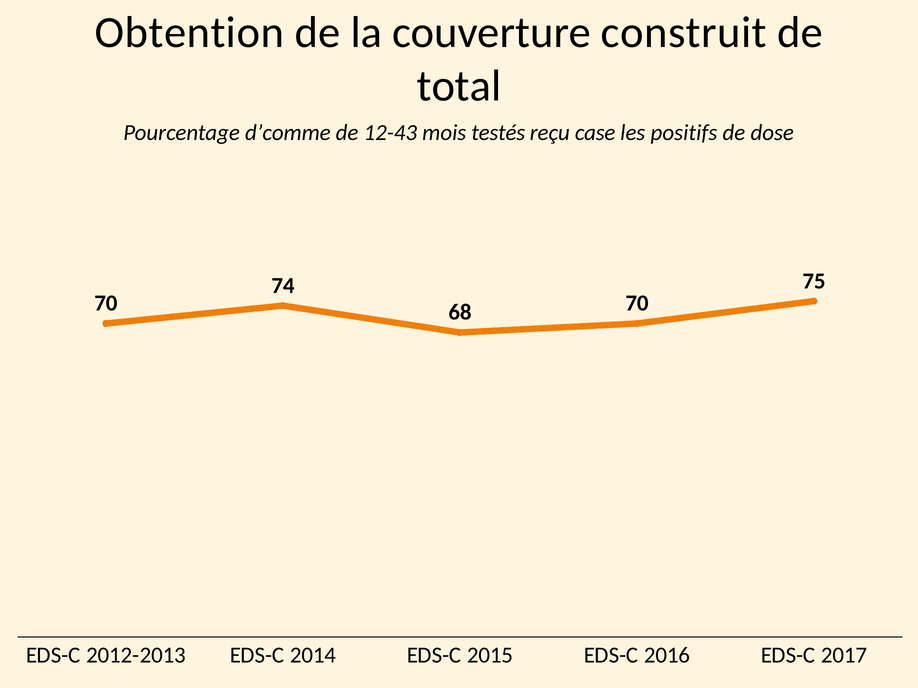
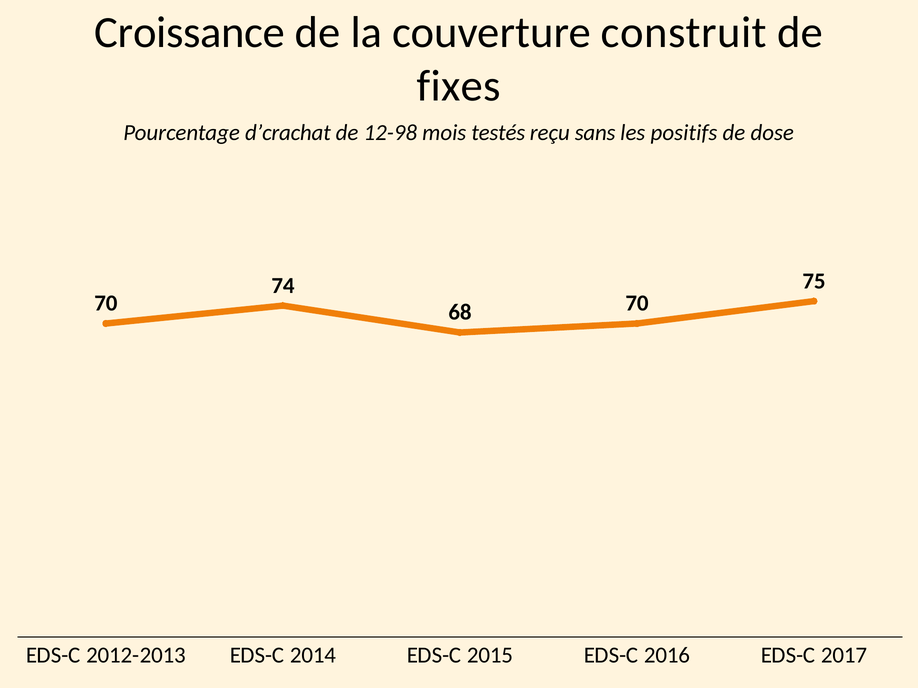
Obtention: Obtention -> Croissance
total: total -> fixes
d’comme: d’comme -> d’crachat
12-43: 12-43 -> 12-98
case: case -> sans
